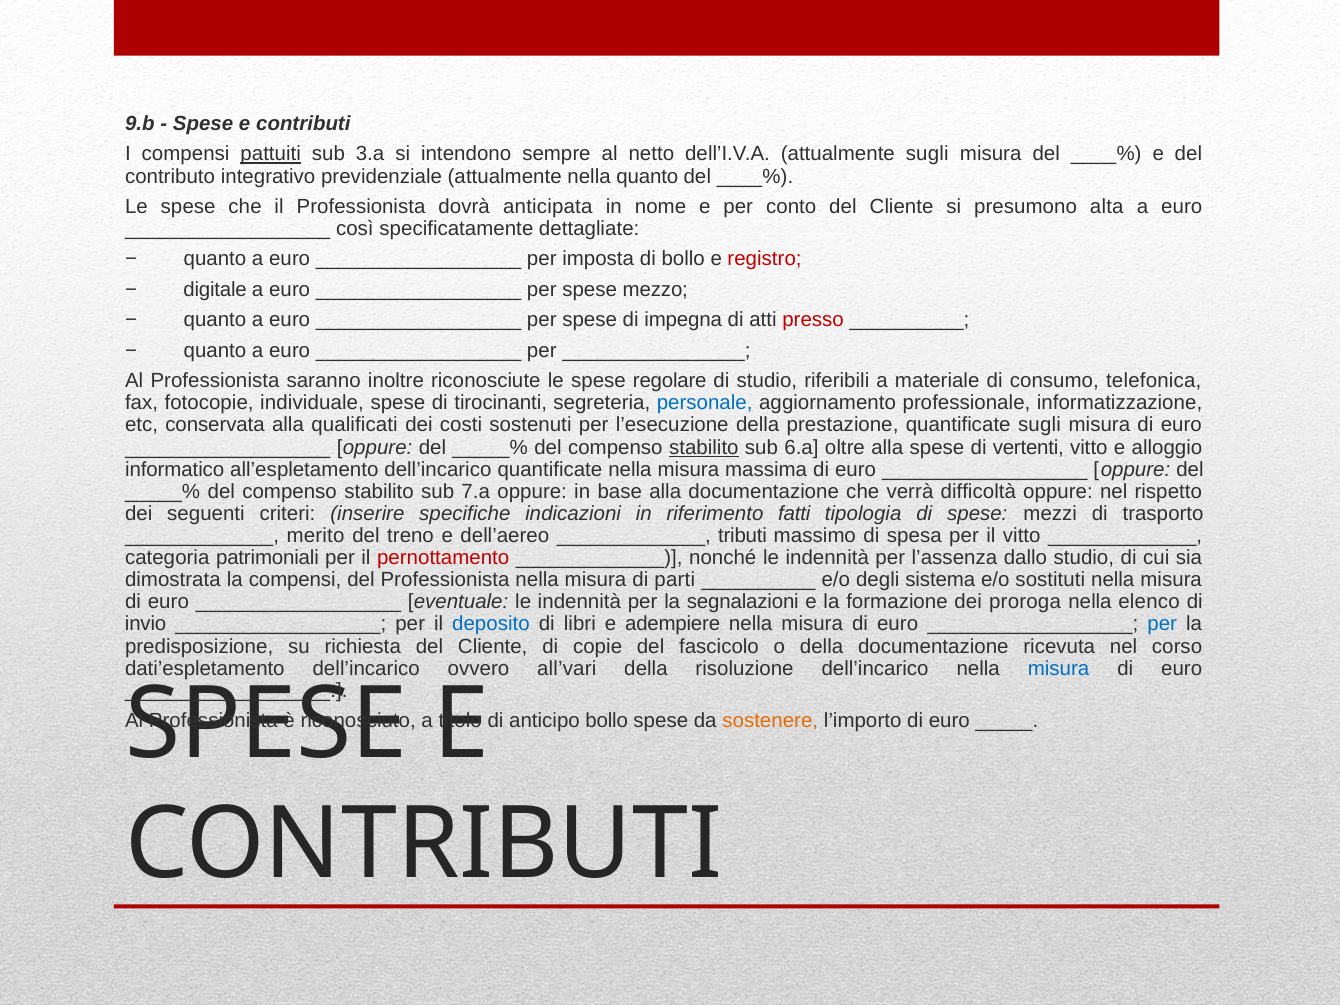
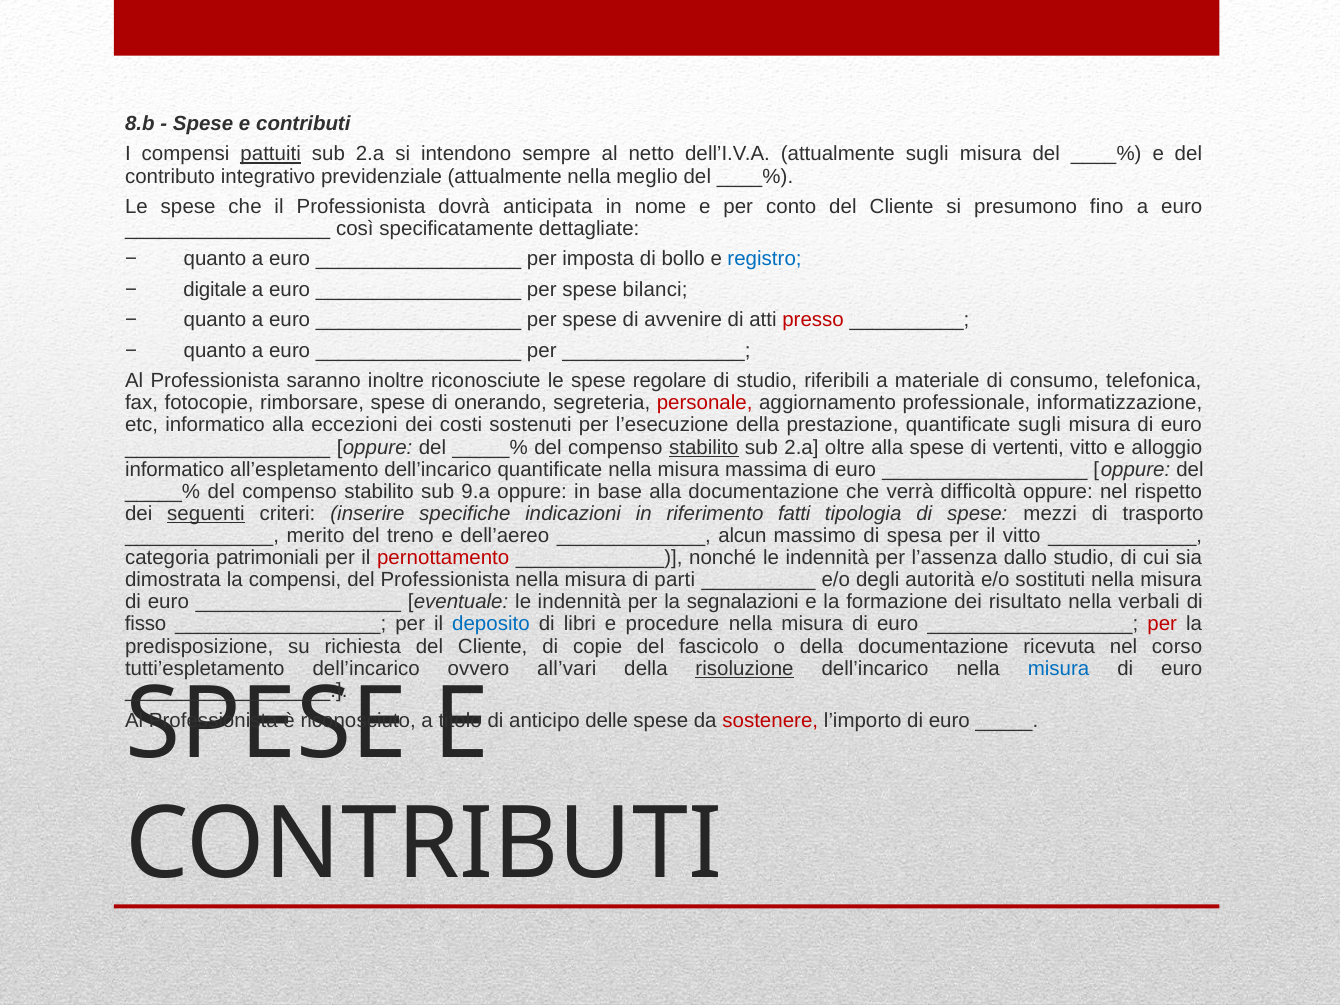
9.b: 9.b -> 8.b
3.a at (370, 154): 3.a -> 2.a
nella quanto: quanto -> meglio
alta: alta -> fino
registro colour: red -> blue
mezzo: mezzo -> bilanci
impegna: impegna -> avvenire
individuale: individuale -> rimborsare
tirocinanti: tirocinanti -> onerando
personale colour: blue -> red
etc conservata: conservata -> informatico
qualificati: qualificati -> eccezioni
6.a at (801, 447): 6.a -> 2.a
7.a: 7.a -> 9.a
seguenti underline: none -> present
tributi: tributi -> alcun
sistema: sistema -> autorità
proroga: proroga -> risultato
elenco: elenco -> verbali
invio: invio -> fisso
adempiere: adempiere -> procedure
per at (1162, 624) colour: blue -> red
dati’espletamento: dati’espletamento -> tutti’espletamento
risoluzione underline: none -> present
anticipo bollo: bollo -> delle
sostenere colour: orange -> red
